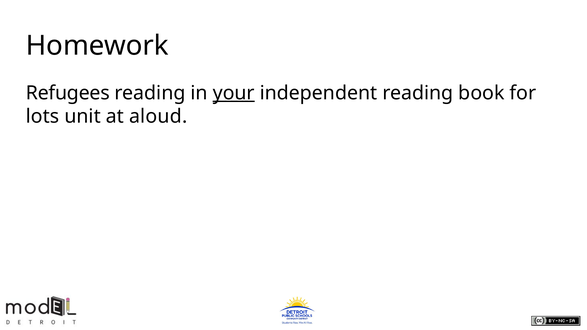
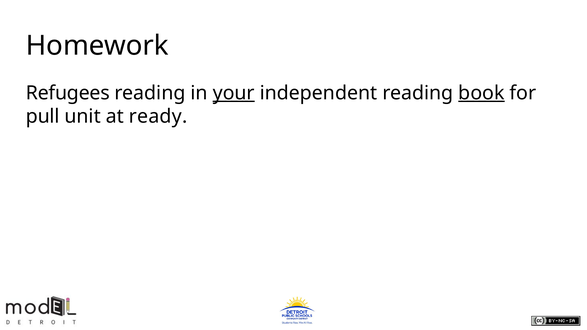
book underline: none -> present
lots: lots -> pull
aloud: aloud -> ready
